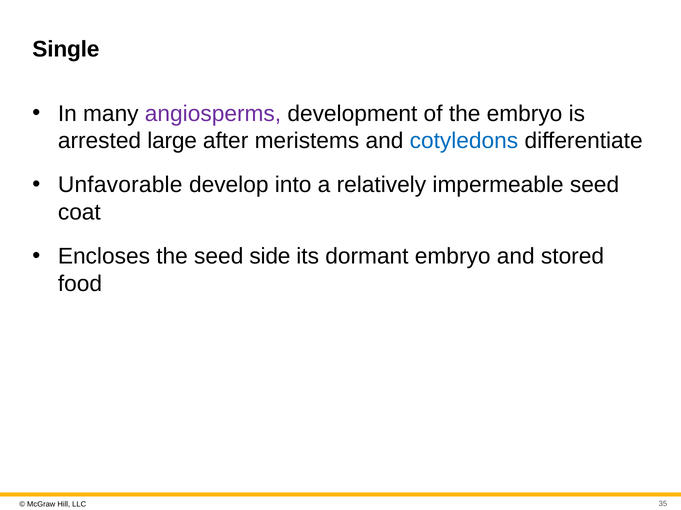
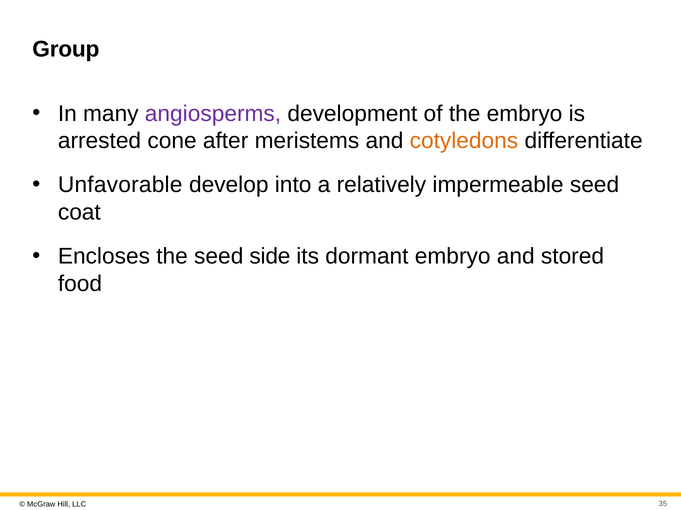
Single: Single -> Group
large: large -> cone
cotyledons colour: blue -> orange
